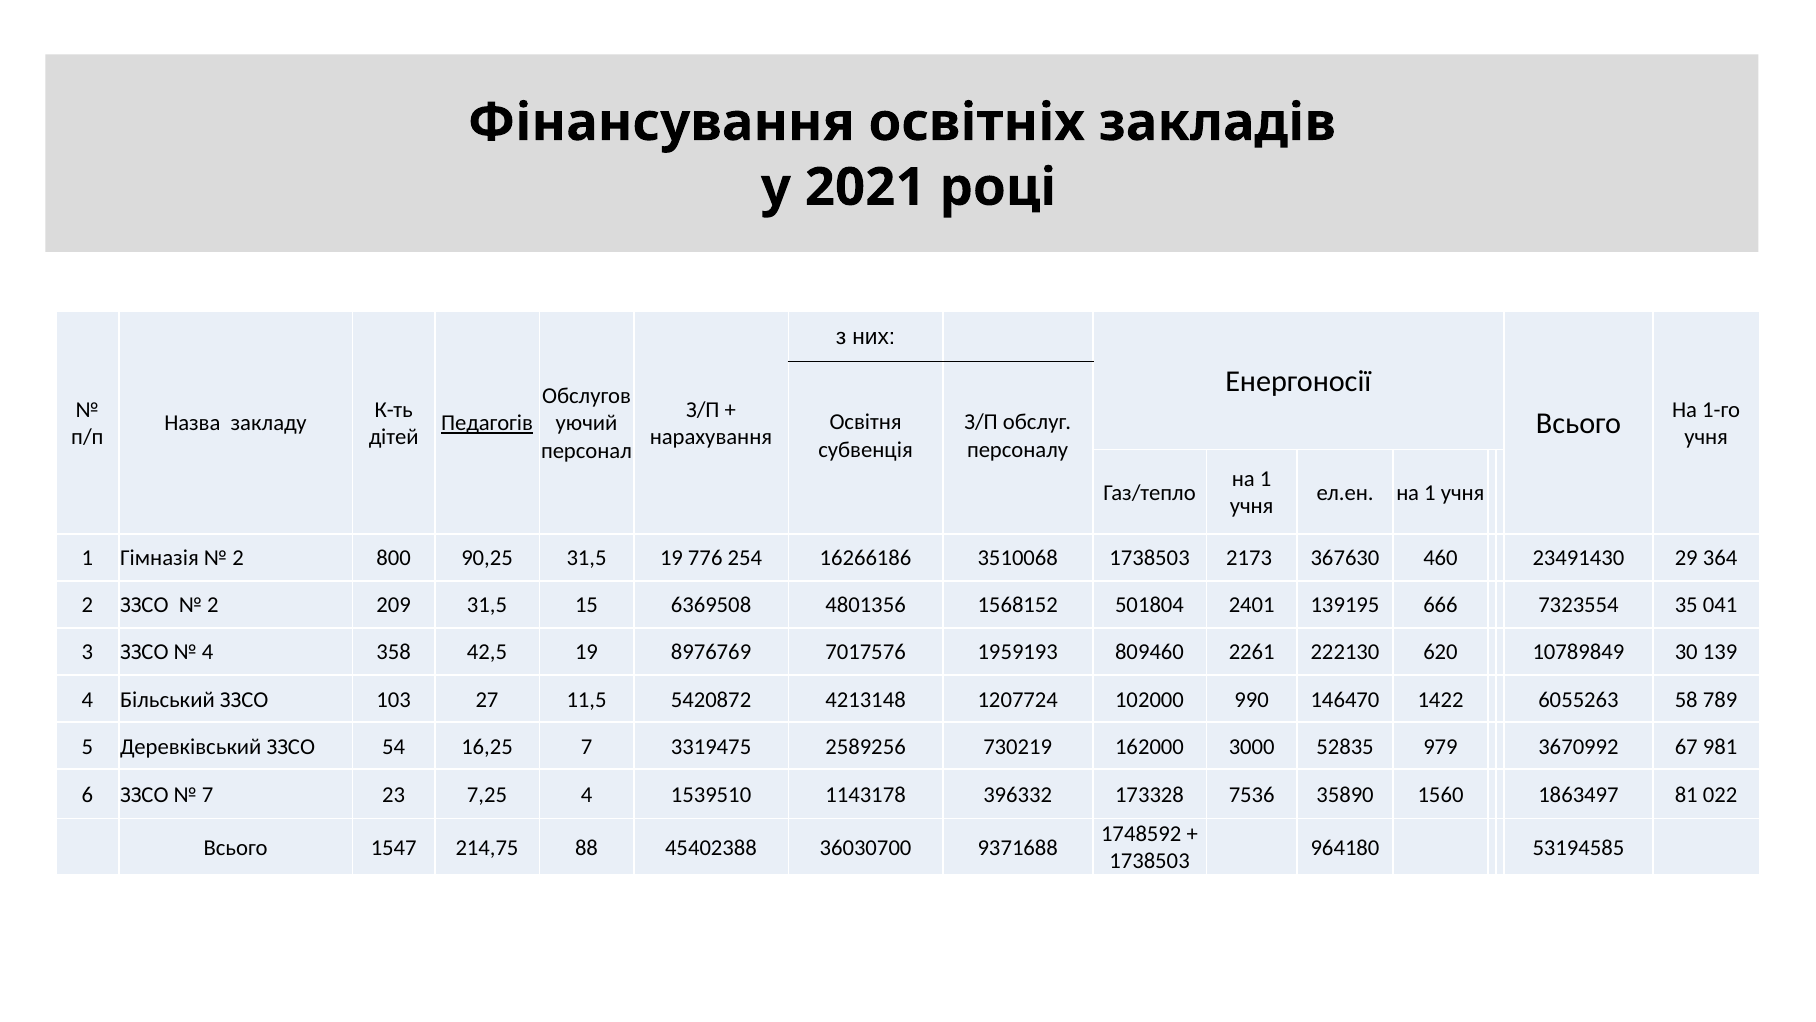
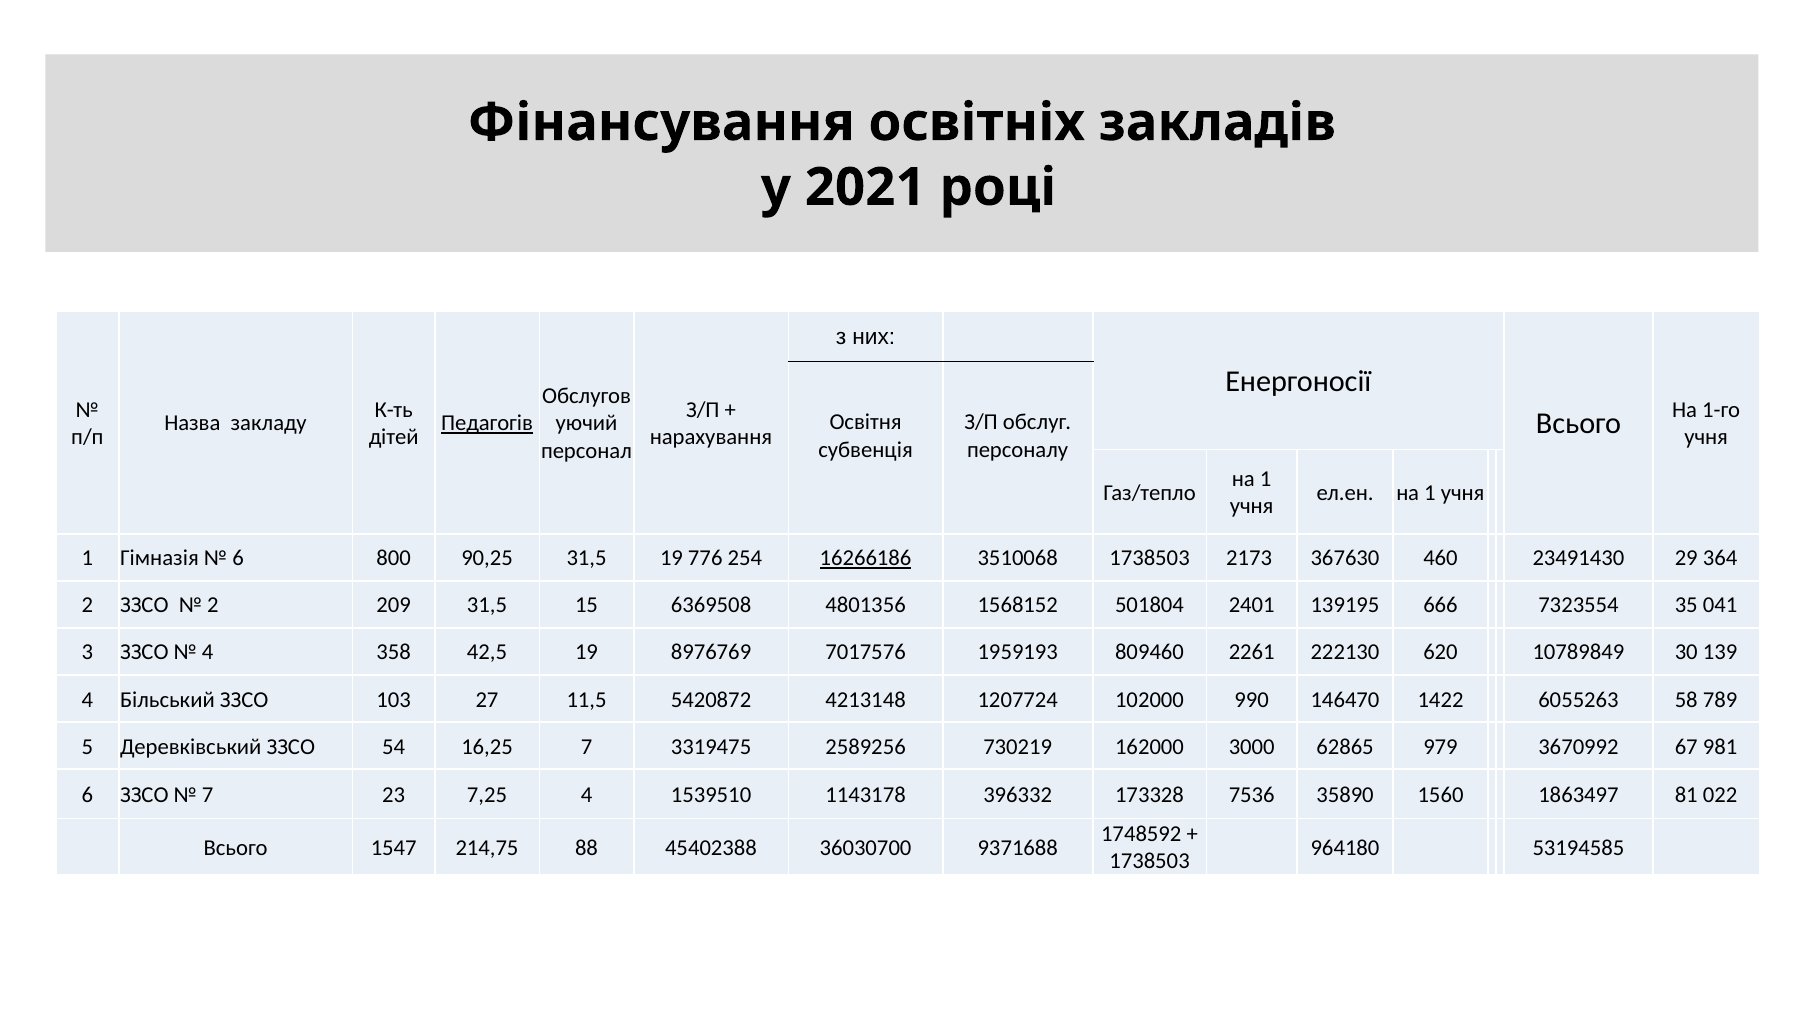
2 at (238, 558): 2 -> 6
16266186 underline: none -> present
52835: 52835 -> 62865
